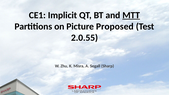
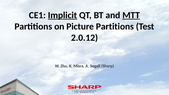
Implicit underline: none -> present
Picture Proposed: Proposed -> Partitions
2.0.55: 2.0.55 -> 2.0.12
